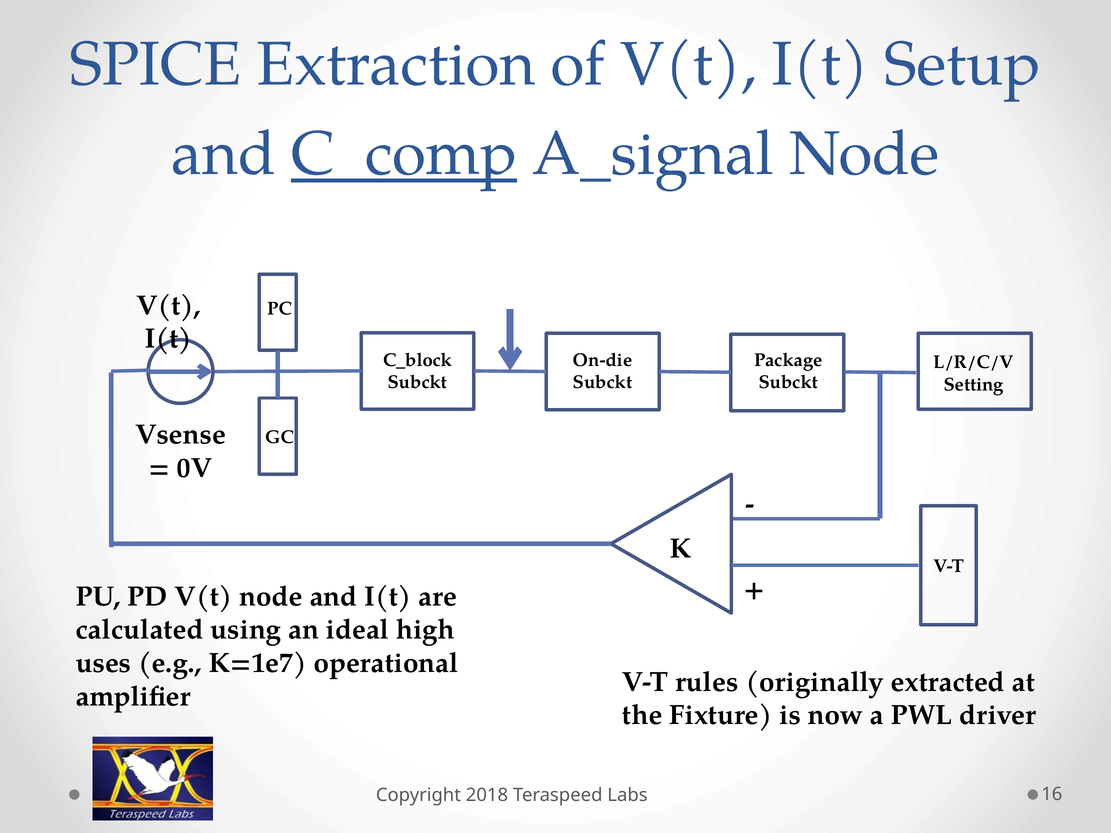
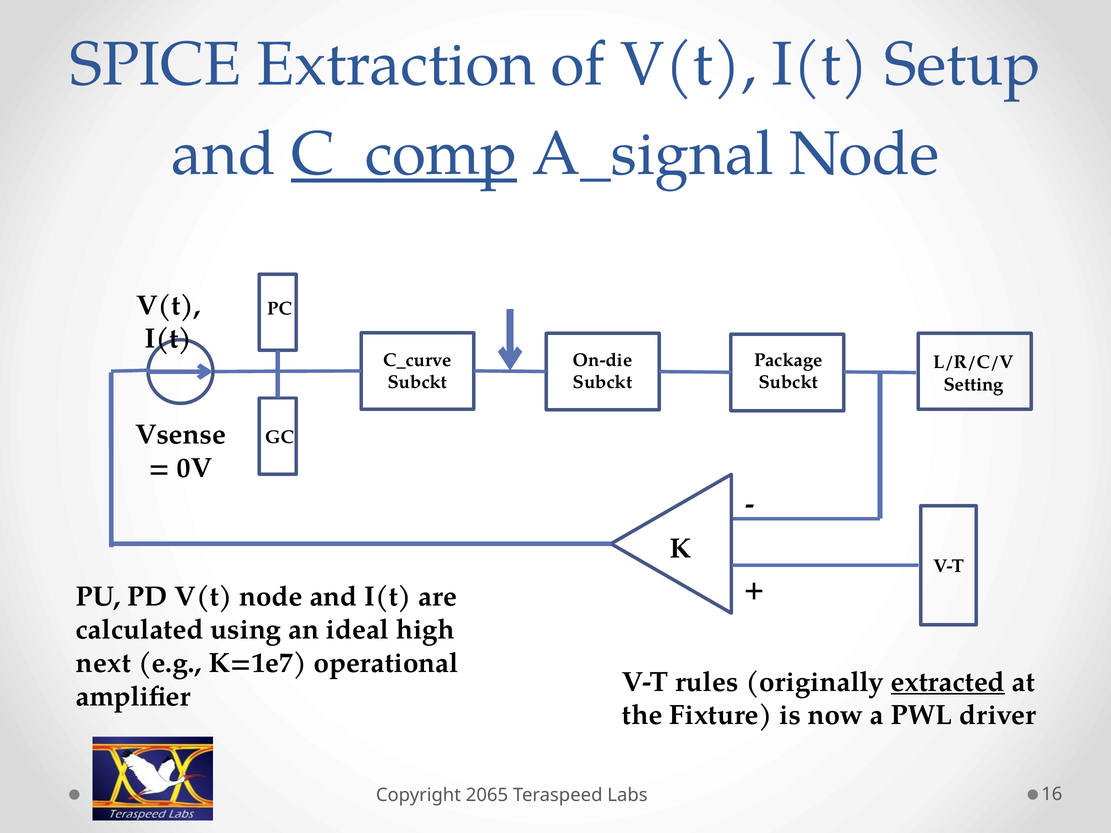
C_block: C_block -> C_curve
uses: uses -> next
extracted underline: none -> present
2018: 2018 -> 2065
